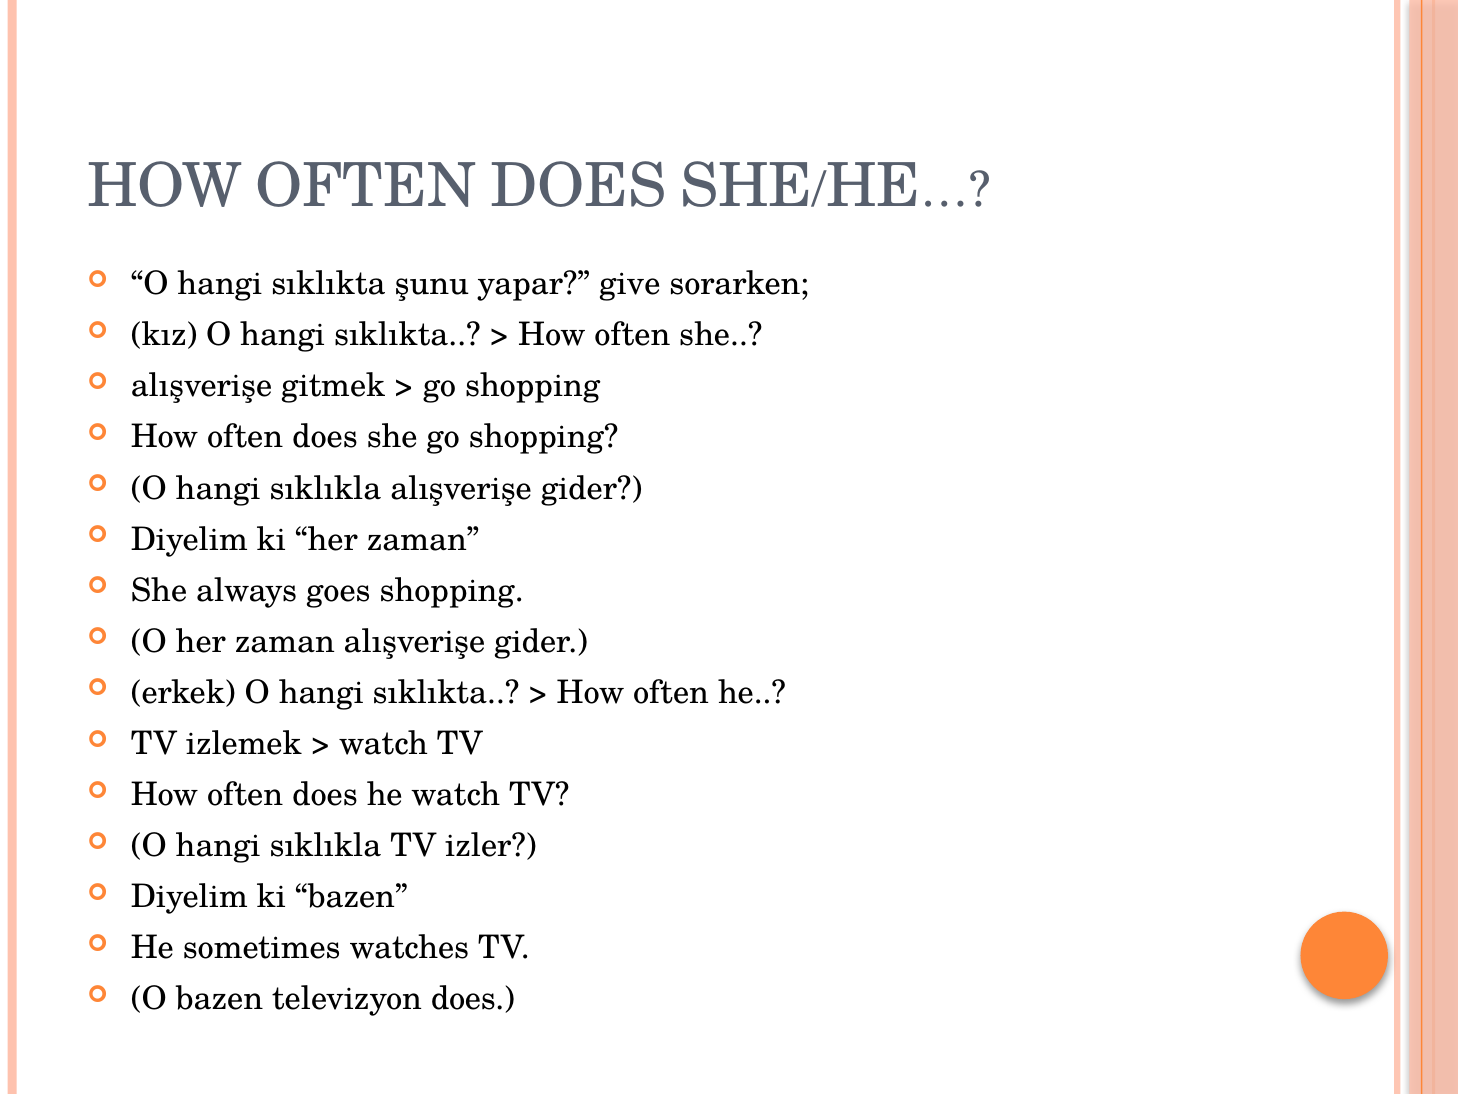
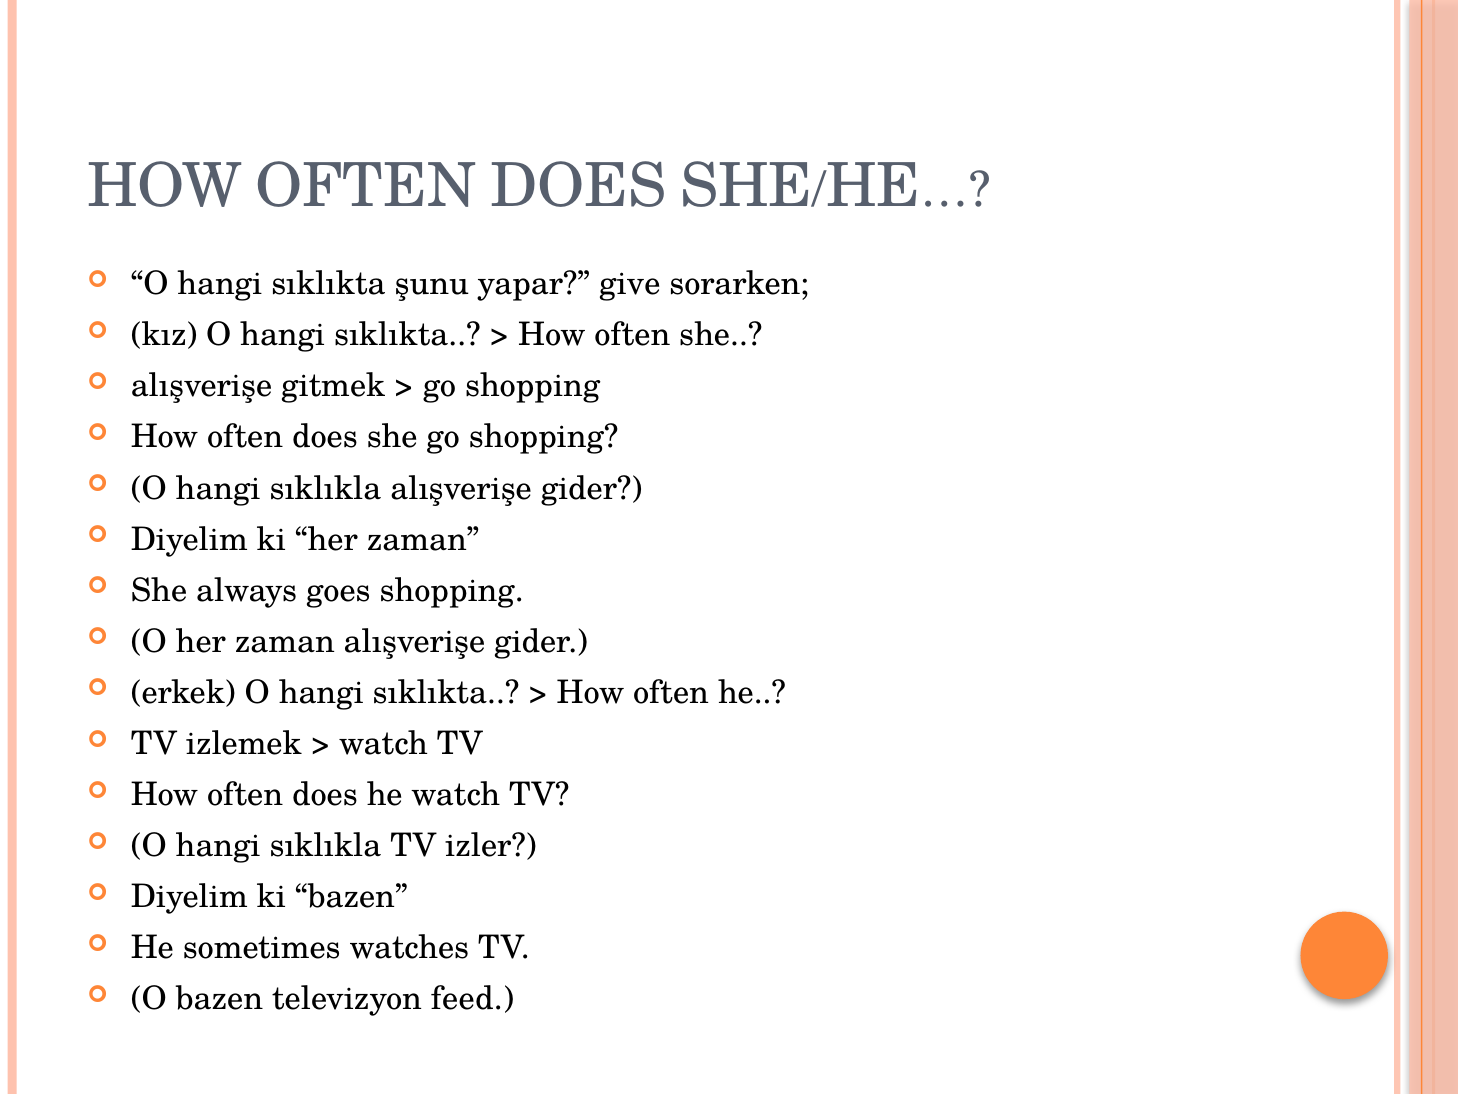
televizyon does: does -> feed
